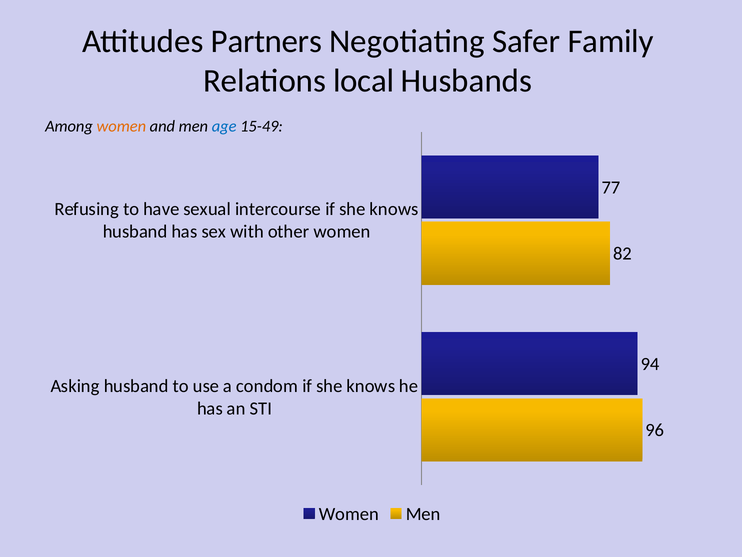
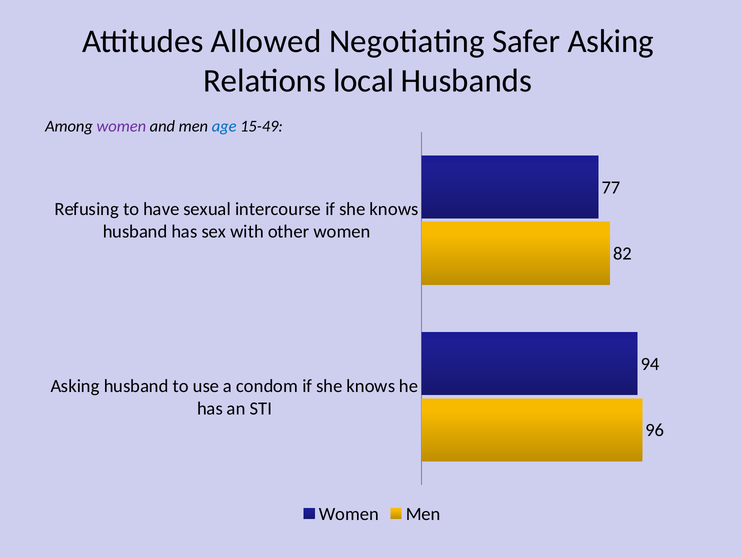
Partners: Partners -> Allowed
Safer Family: Family -> Asking
women at (121, 126) colour: orange -> purple
